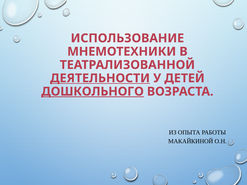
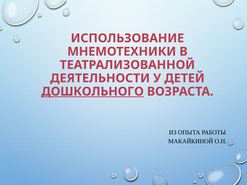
ДЕЯТЕЛЬНОСТИ underline: present -> none
